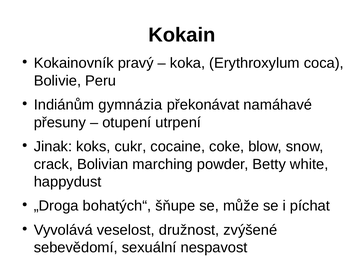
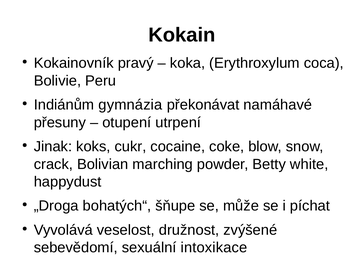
nespavost: nespavost -> intoxikace
